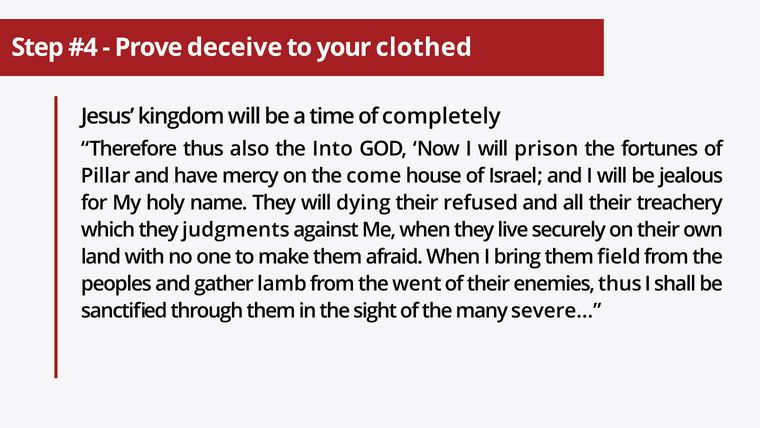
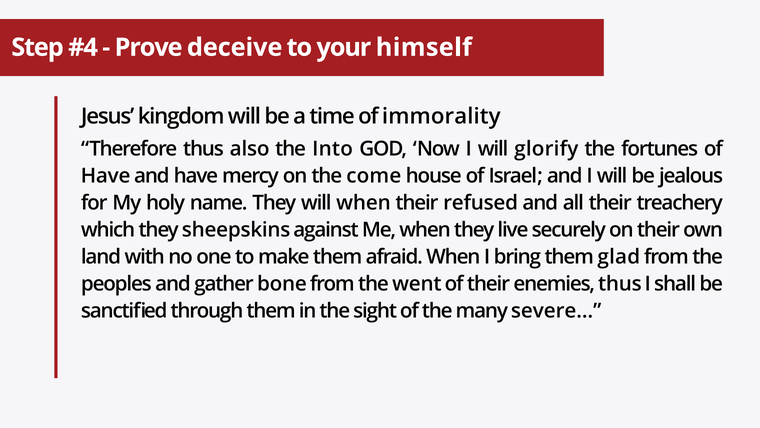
clothed: clothed -> himself
completely: completely -> immorality
prison: prison -> glorify
Pillar at (106, 176): Pillar -> Have
will dying: dying -> when
judgments: judgments -> sheepskins
field: field -> glad
lamb: lamb -> bone
